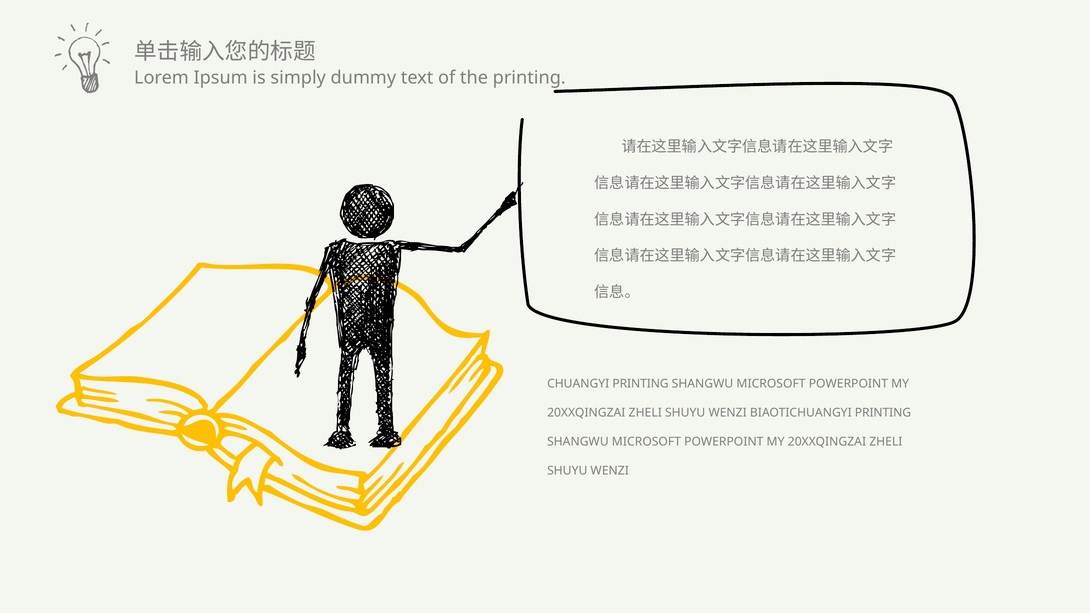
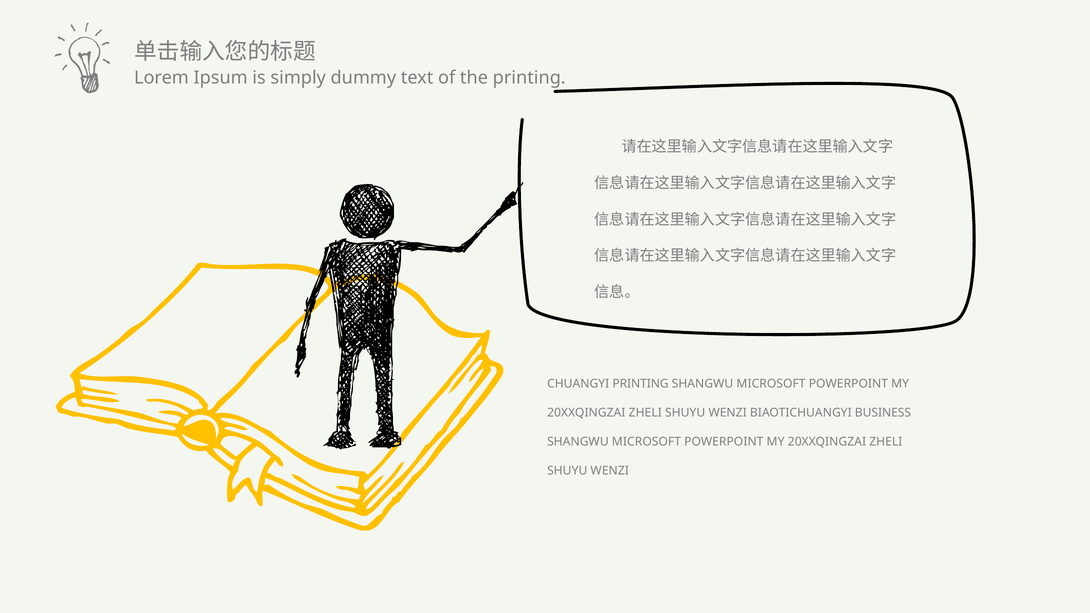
BIAOTICHUANGYI PRINTING: PRINTING -> BUSINESS
